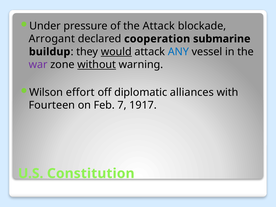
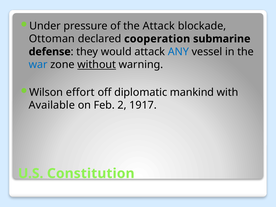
Arrogant: Arrogant -> Ottoman
buildup: buildup -> defense
would underline: present -> none
war colour: purple -> blue
alliances: alliances -> mankind
Fourteen: Fourteen -> Available
7: 7 -> 2
